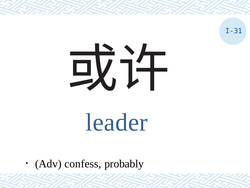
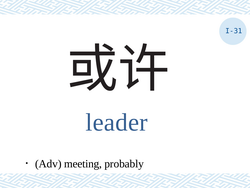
confess: confess -> meeting
